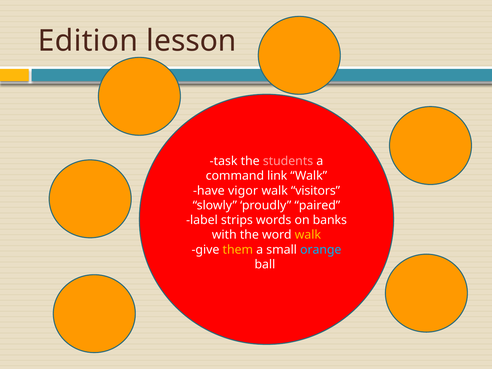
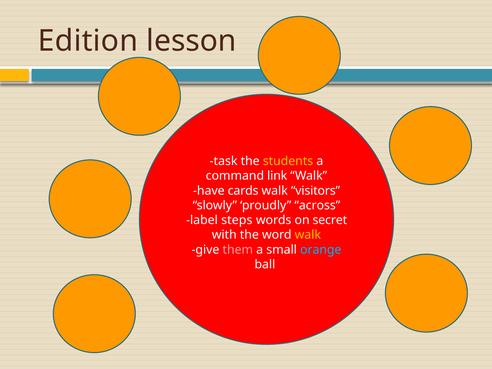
students colour: pink -> yellow
vigor: vigor -> cards
paired: paired -> across
strips: strips -> steps
banks: banks -> secret
them colour: yellow -> pink
